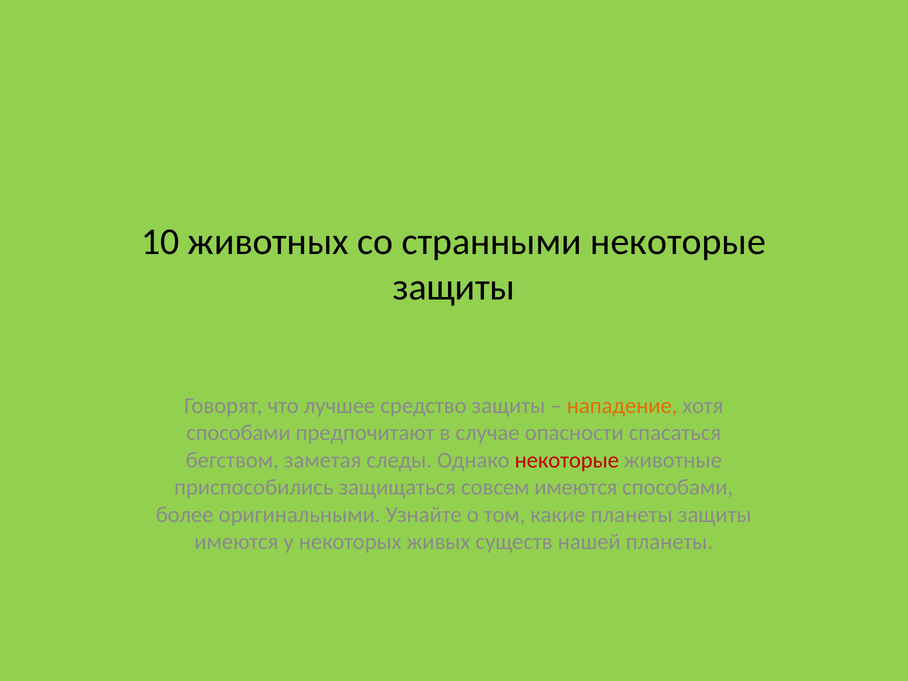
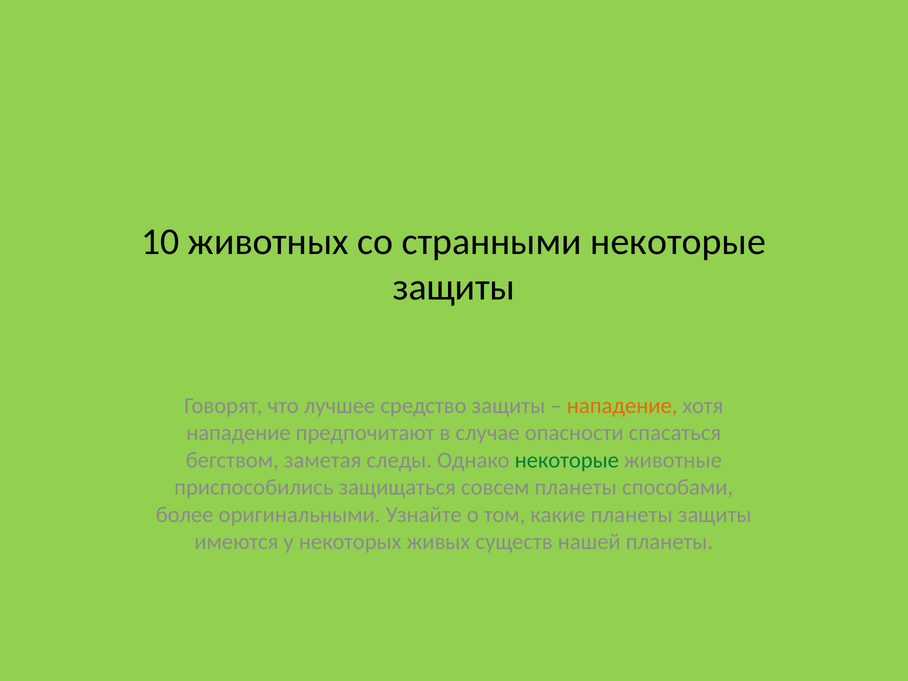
способами at (239, 433): способами -> нападение
некоторые at (567, 460) colour: red -> green
совсем имеются: имеются -> планеты
